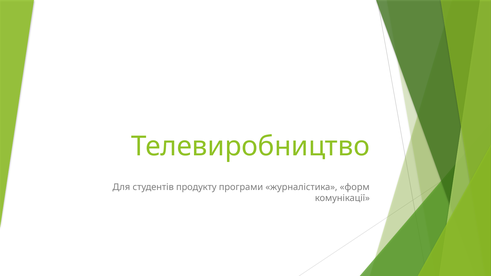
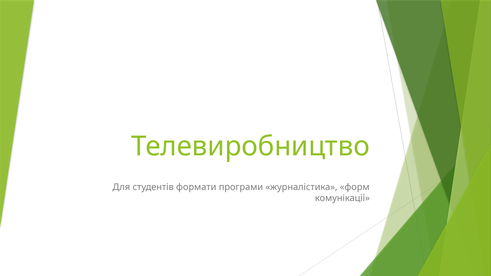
продукту: продукту -> формати
